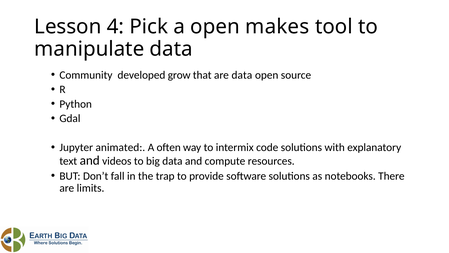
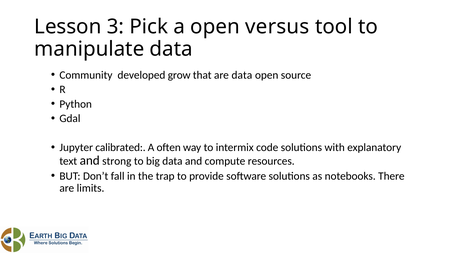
4: 4 -> 3
makes: makes -> versus
animated: animated -> calibrated
videos: videos -> strong
